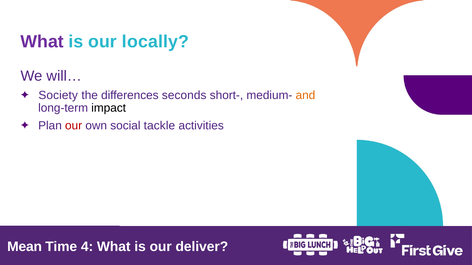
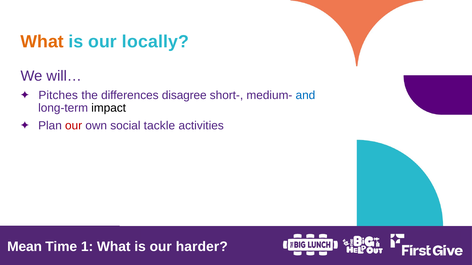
What at (42, 42) colour: purple -> orange
Society: Society -> Pitches
seconds: seconds -> disagree
and colour: orange -> blue
4: 4 -> 1
deliver: deliver -> harder
